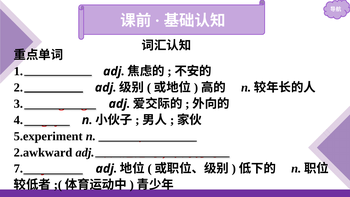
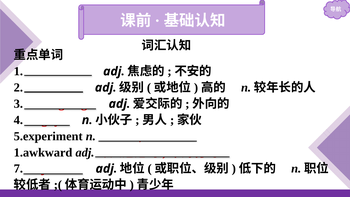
2.awkward: 2.awkward -> 1.awkward
